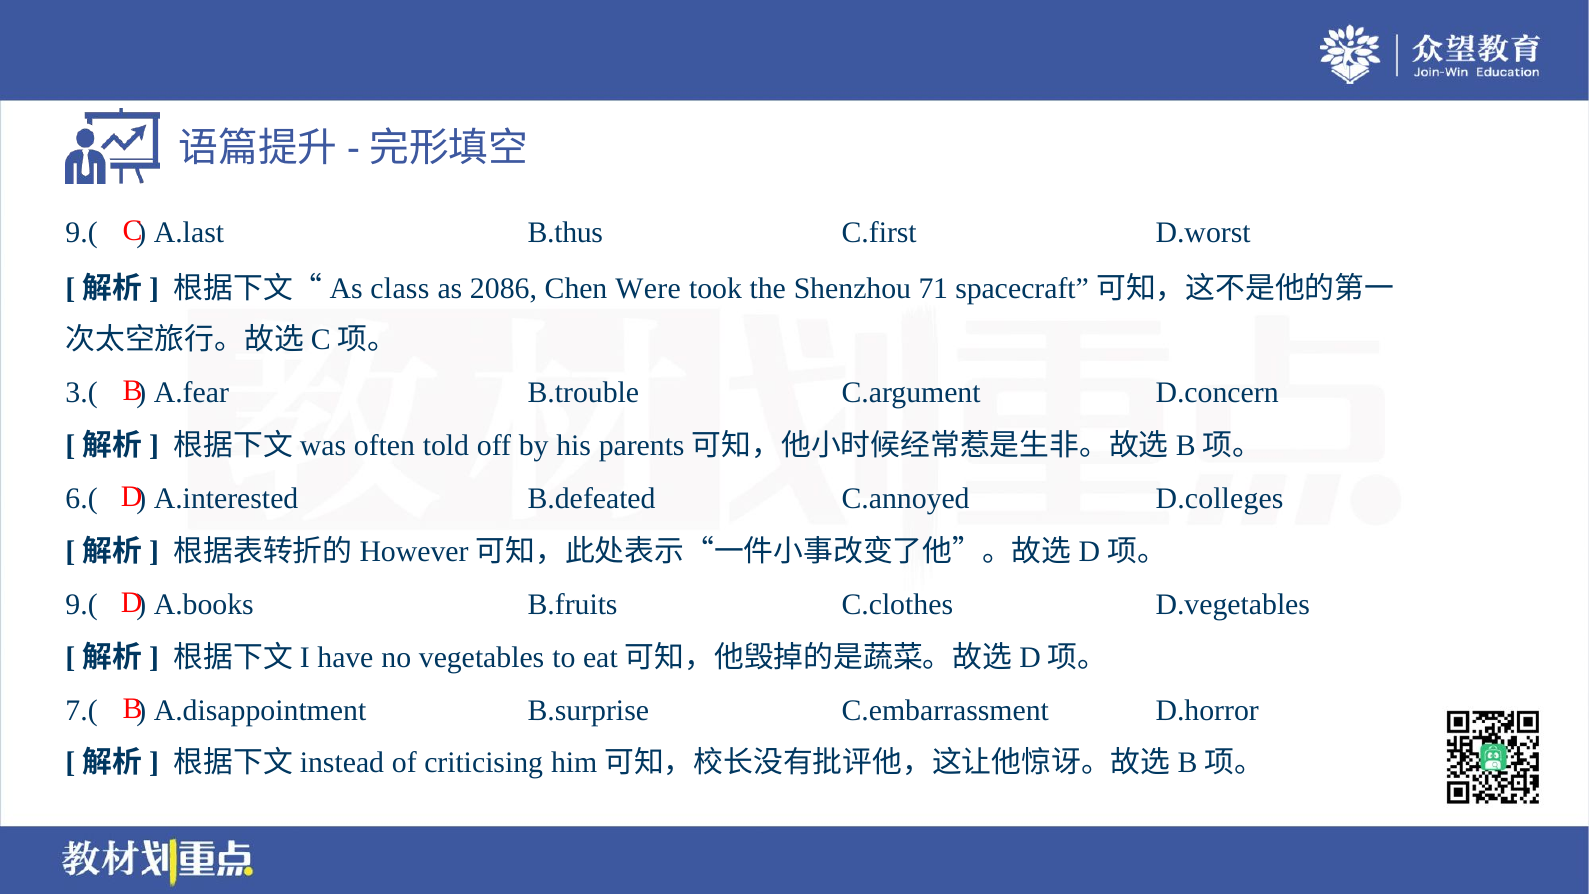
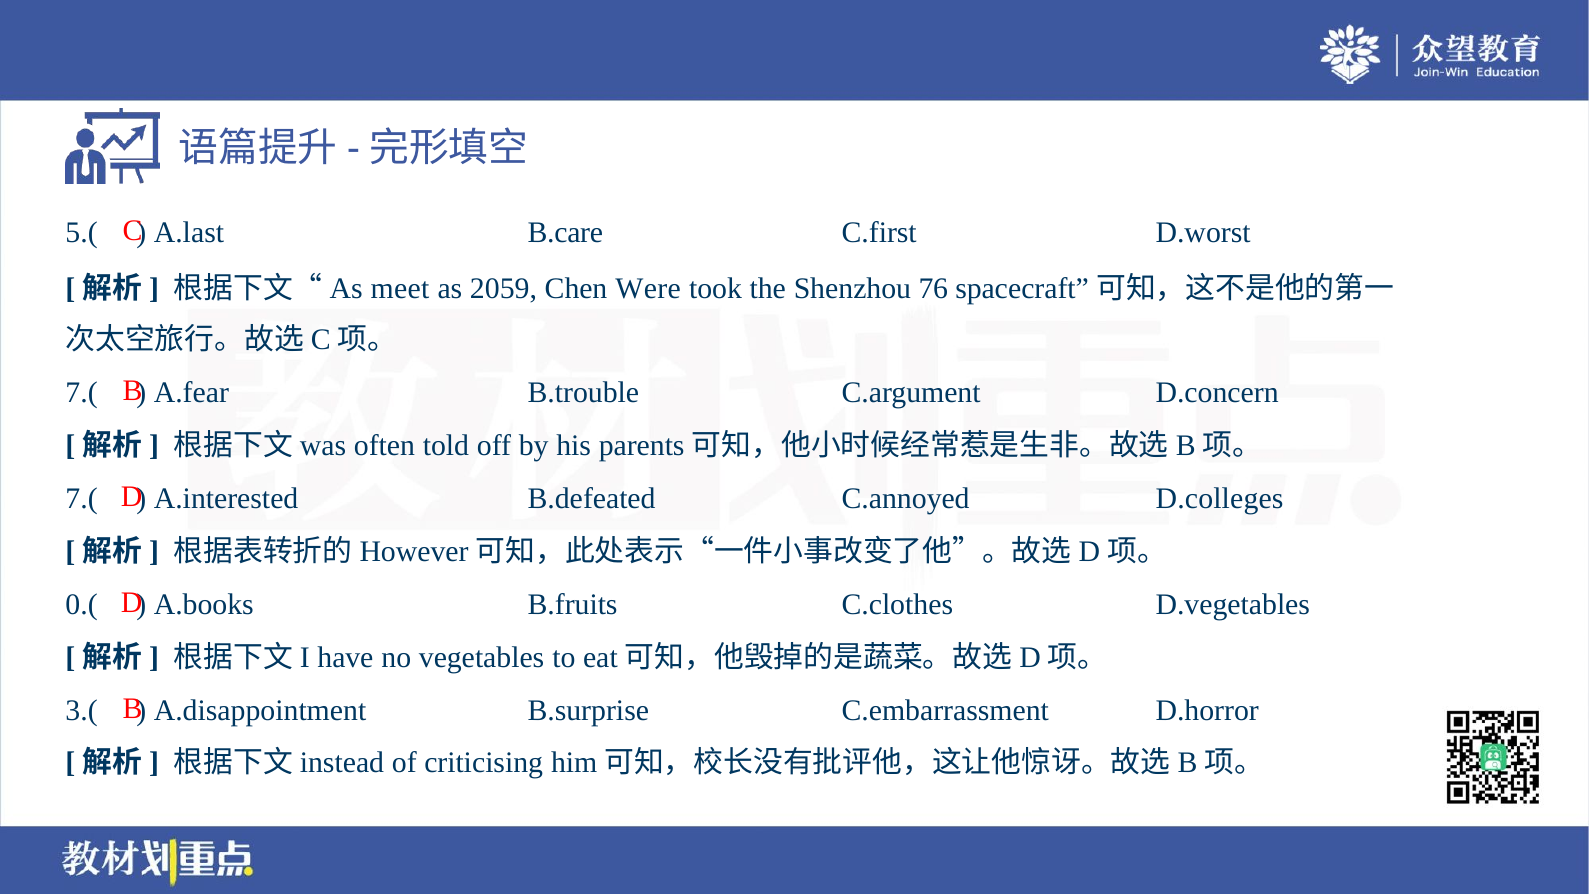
9.( at (82, 232): 9.( -> 5.(
B.thus: B.thus -> B.care
class: class -> meet
2086: 2086 -> 2059
71: 71 -> 76
3.( at (82, 393): 3.( -> 7.(
6.( at (82, 498): 6.( -> 7.(
9.( at (82, 604): 9.( -> 0.(
7.(: 7.( -> 3.(
